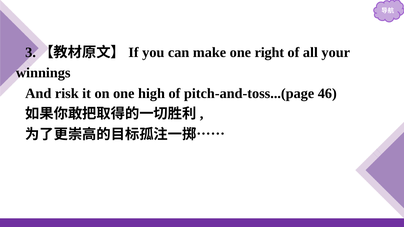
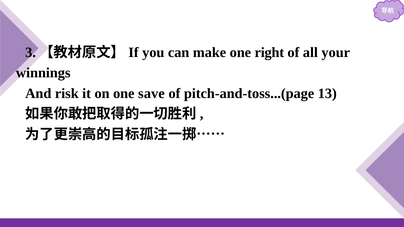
high: high -> save
46: 46 -> 13
